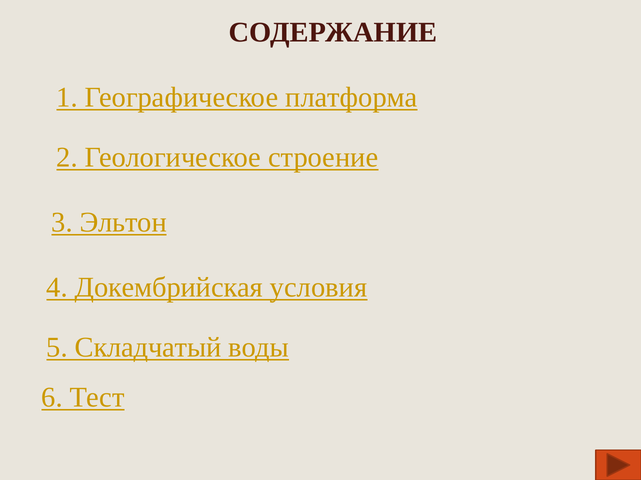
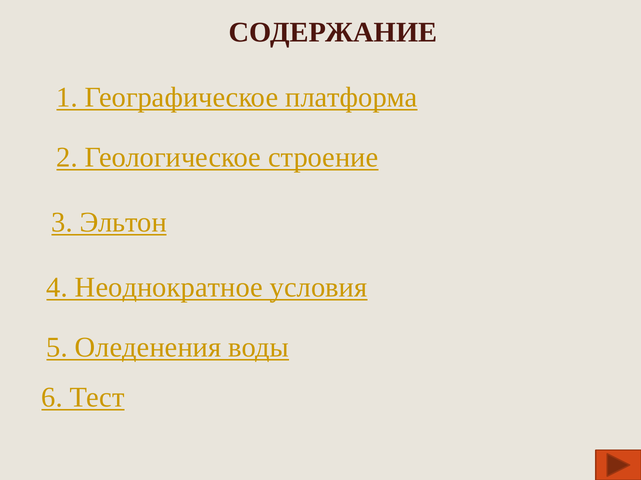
Докембрийская: Докембрийская -> Неоднократное
Складчатый: Складчатый -> Оледенения
